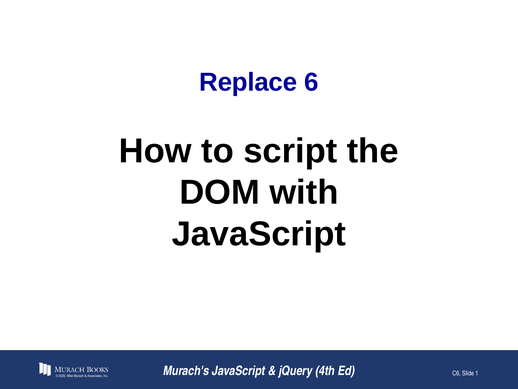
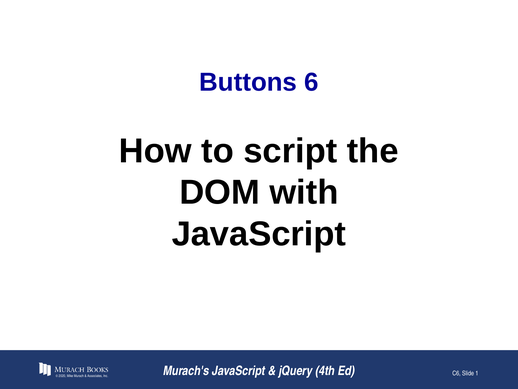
Replace: Replace -> Buttons
